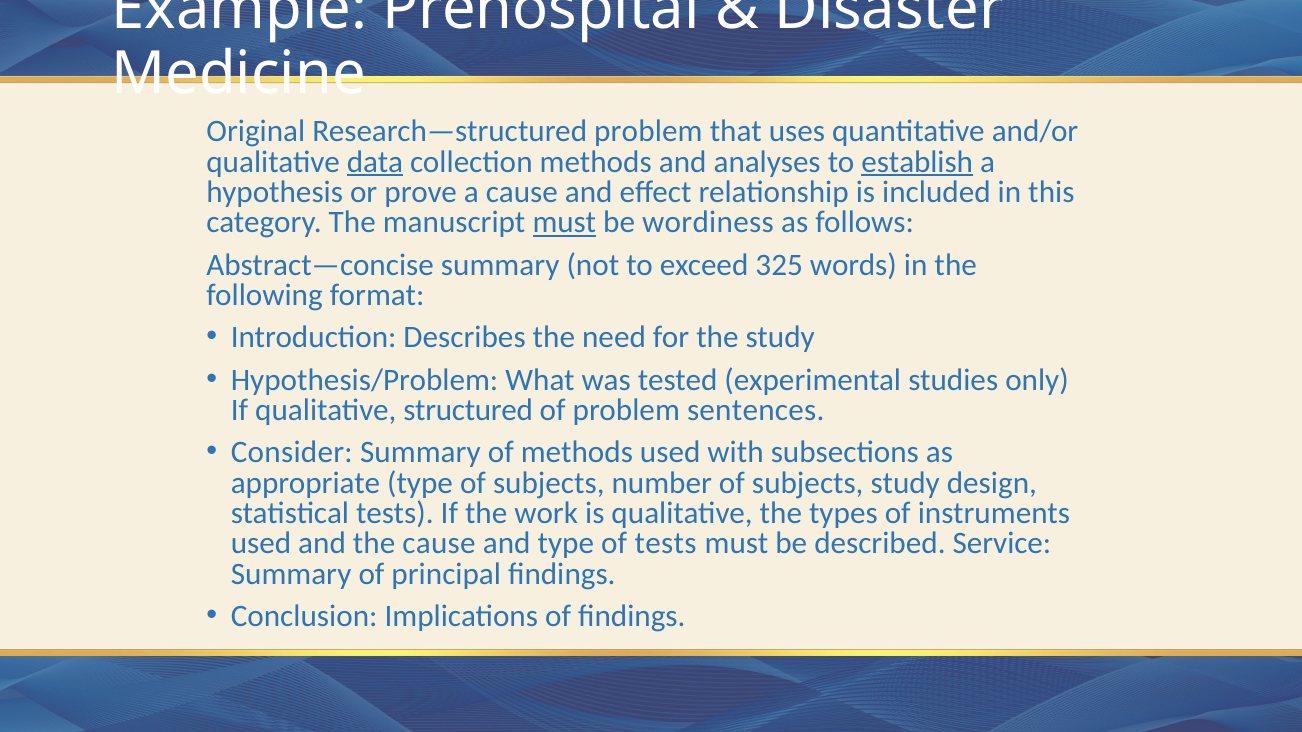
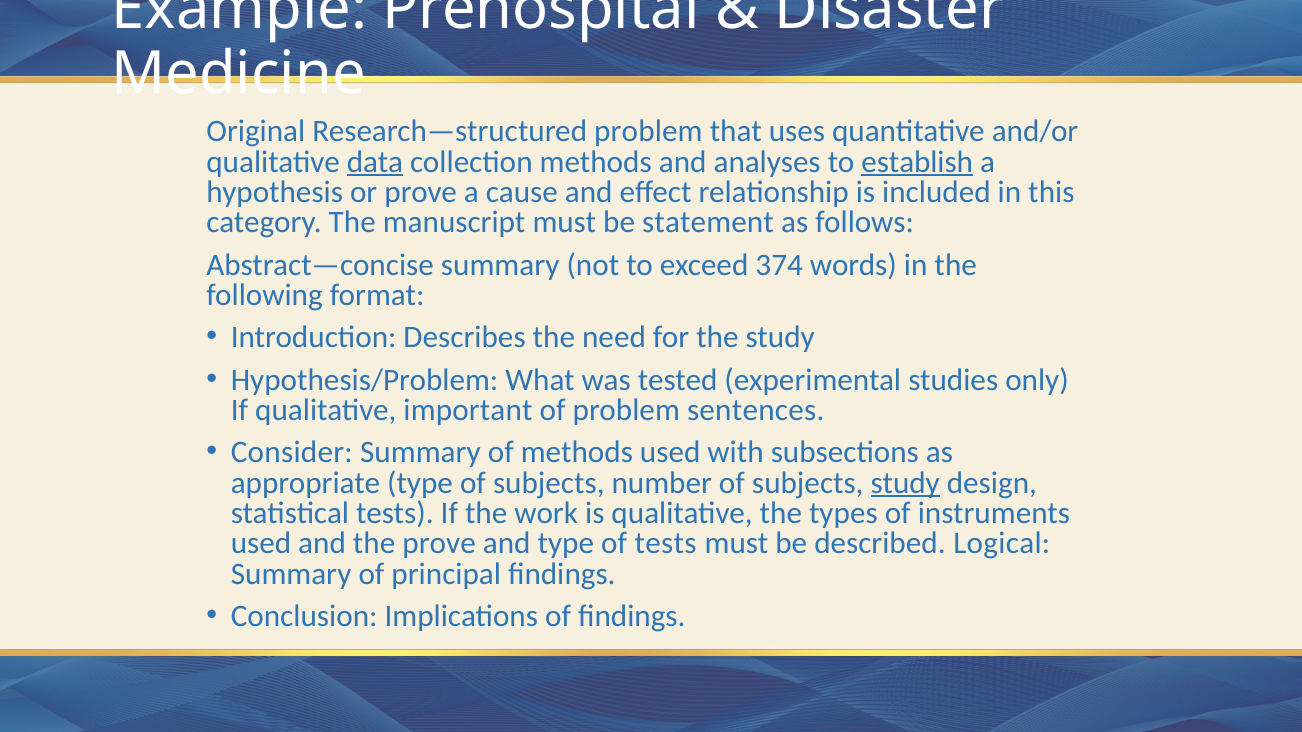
must at (564, 222) underline: present -> none
wordiness: wordiness -> statement
325: 325 -> 374
structured: structured -> important
study at (905, 483) underline: none -> present
the cause: cause -> prove
Service: Service -> Logical
